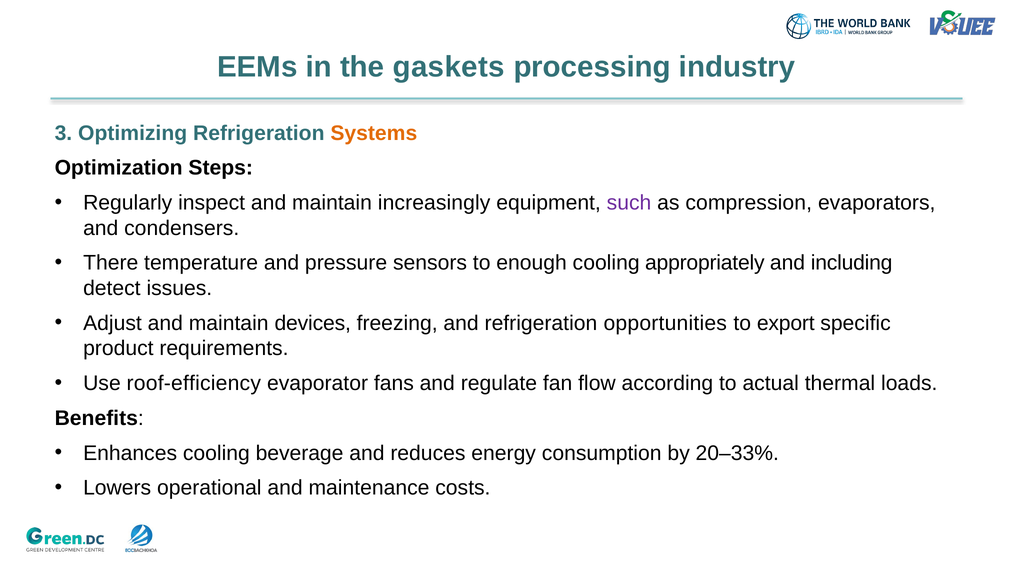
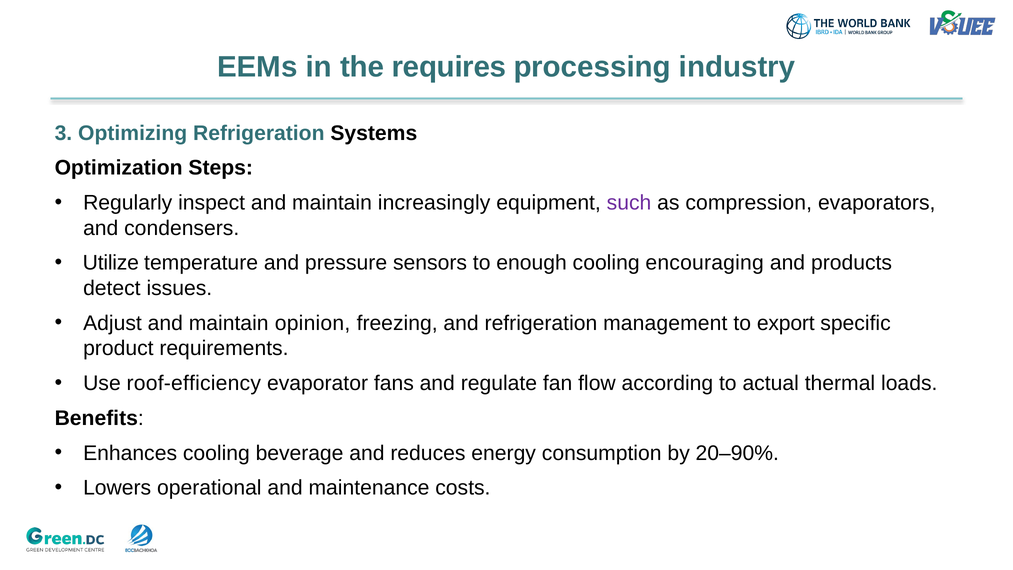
gaskets: gaskets -> requires
Systems colour: orange -> black
There: There -> Utilize
appropriately: appropriately -> encouraging
including: including -> products
devices: devices -> opinion
opportunities: opportunities -> management
20–33%: 20–33% -> 20–90%
